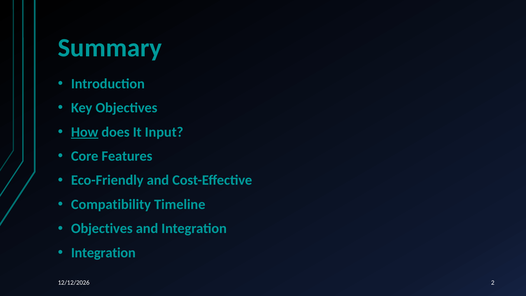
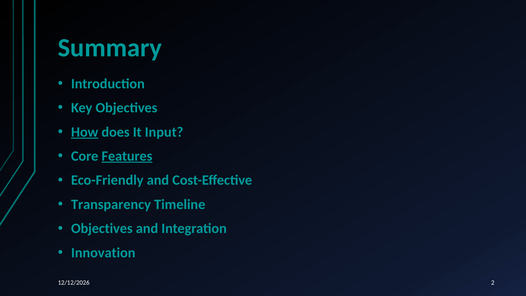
Features underline: none -> present
Compatibility: Compatibility -> Transparency
Integration at (103, 253): Integration -> Innovation
